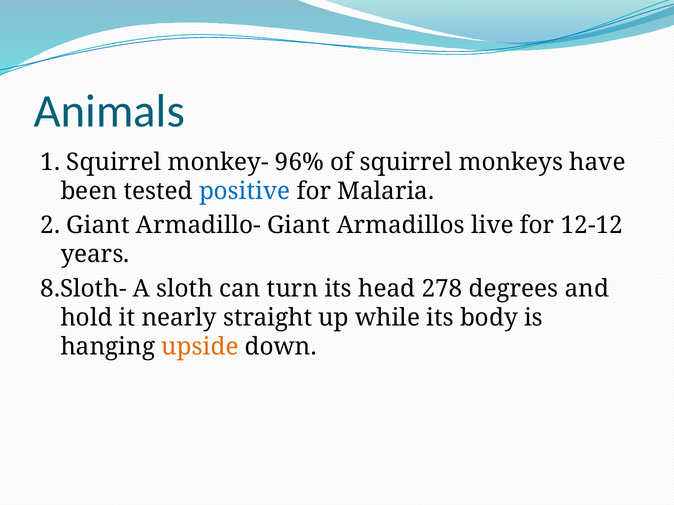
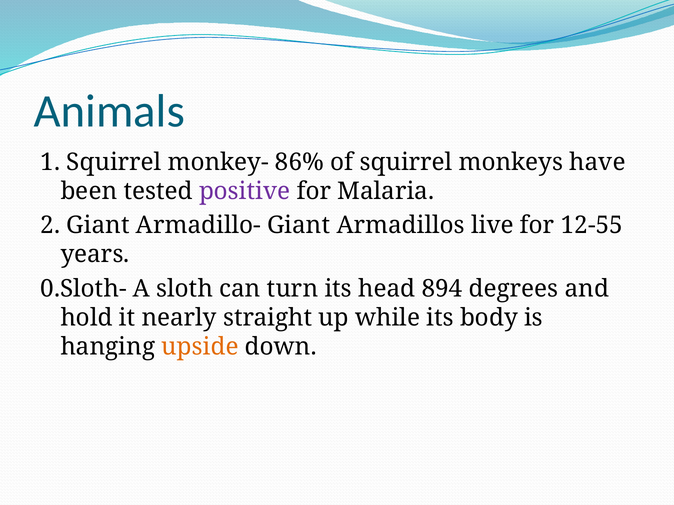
96%: 96% -> 86%
positive colour: blue -> purple
12-12: 12-12 -> 12-55
8.Sloth-: 8.Sloth- -> 0.Sloth-
278: 278 -> 894
